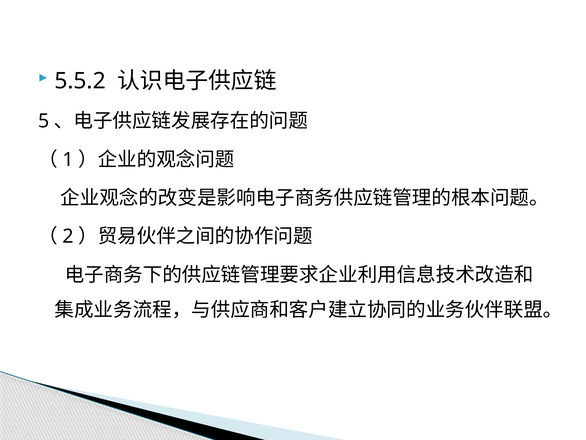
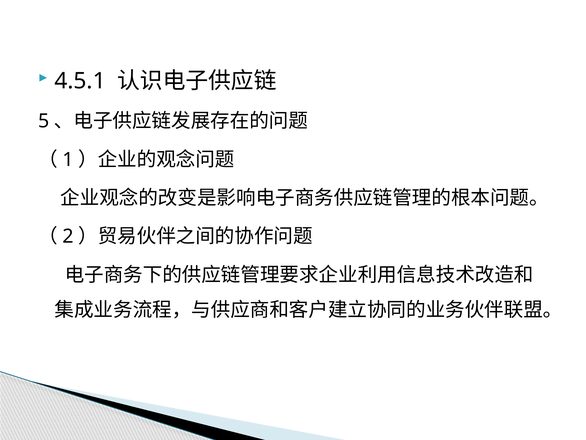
5.5.2: 5.5.2 -> 4.5.1
